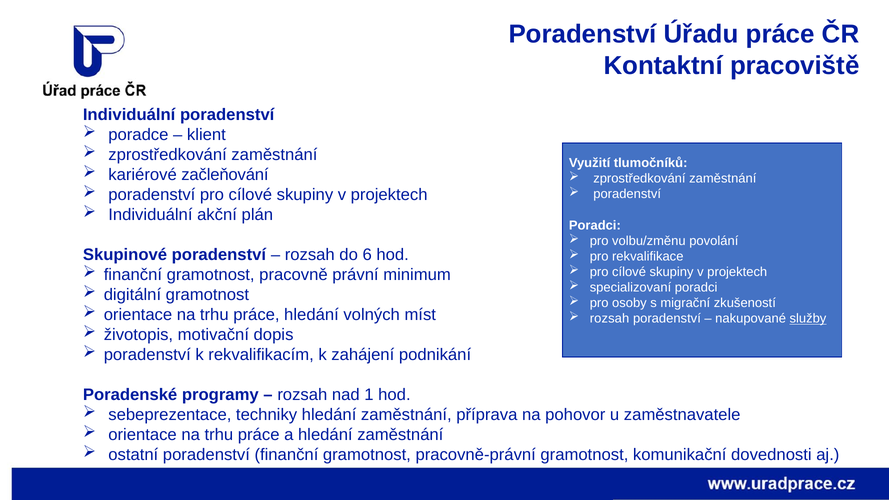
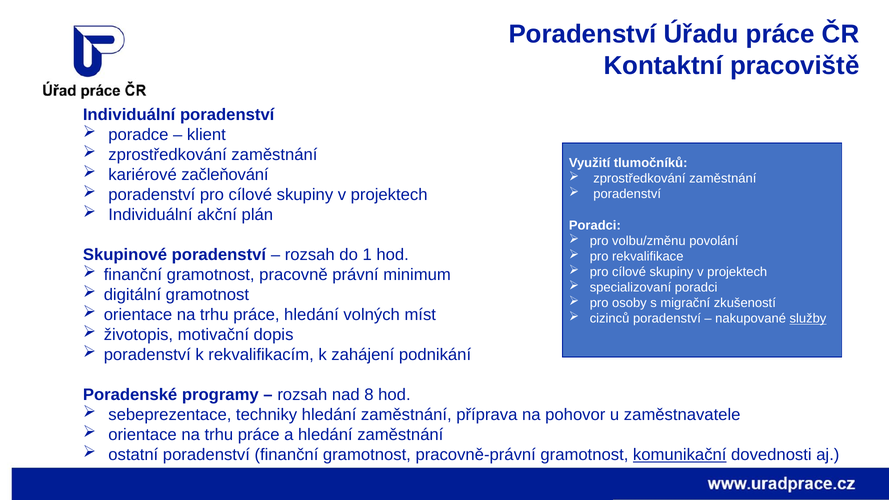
6: 6 -> 1
rozsah at (610, 319): rozsah -> cizinců
1: 1 -> 8
komunikační underline: none -> present
